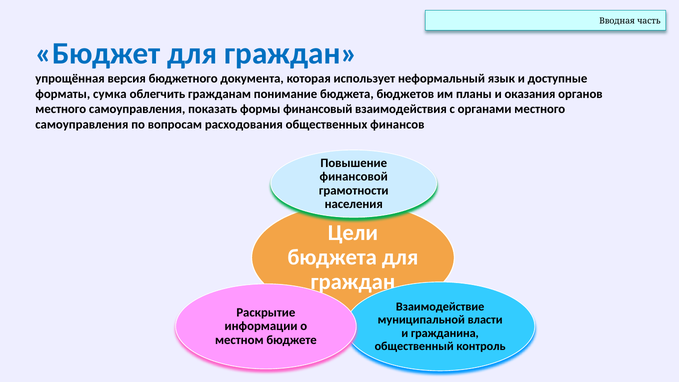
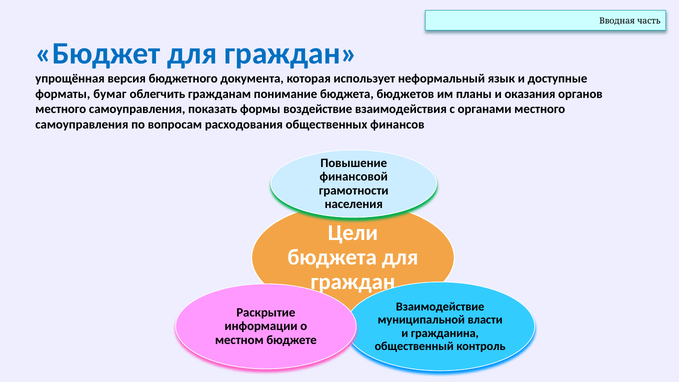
сумка: сумка -> бумаг
финансовый: финансовый -> воздействие
